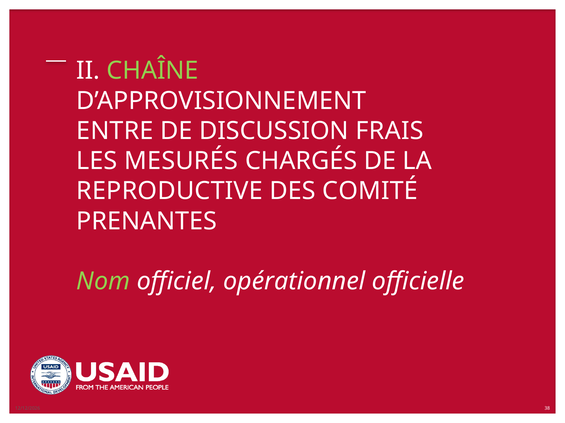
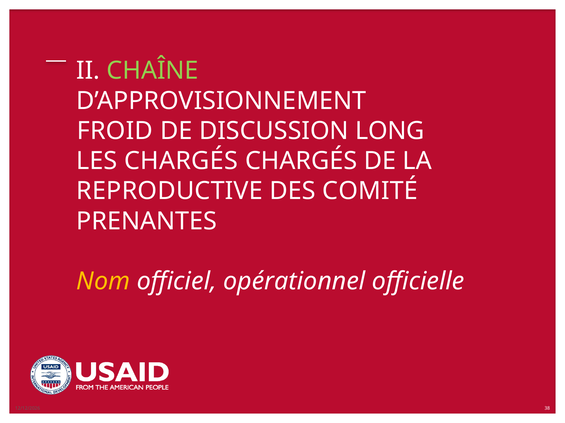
ENTRE: ENTRE -> FROID
FRAIS: FRAIS -> LONG
LES MESURÉS: MESURÉS -> CHARGÉS
Nom colour: light green -> yellow
